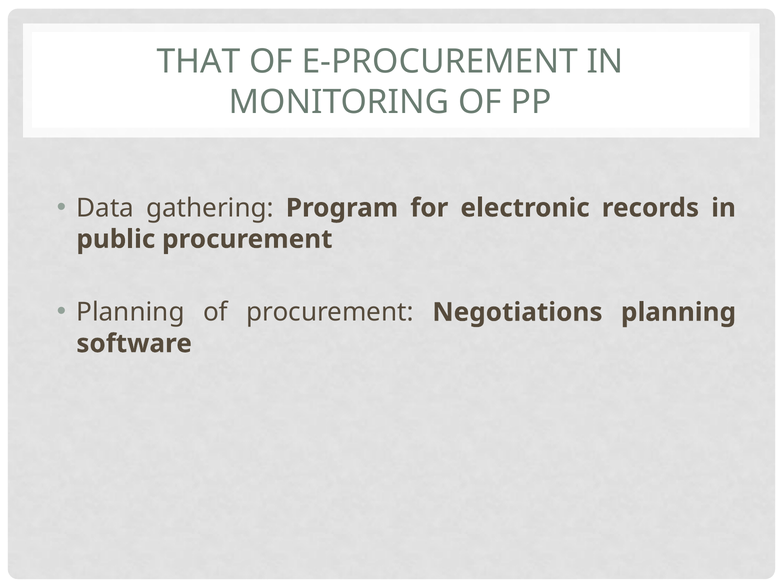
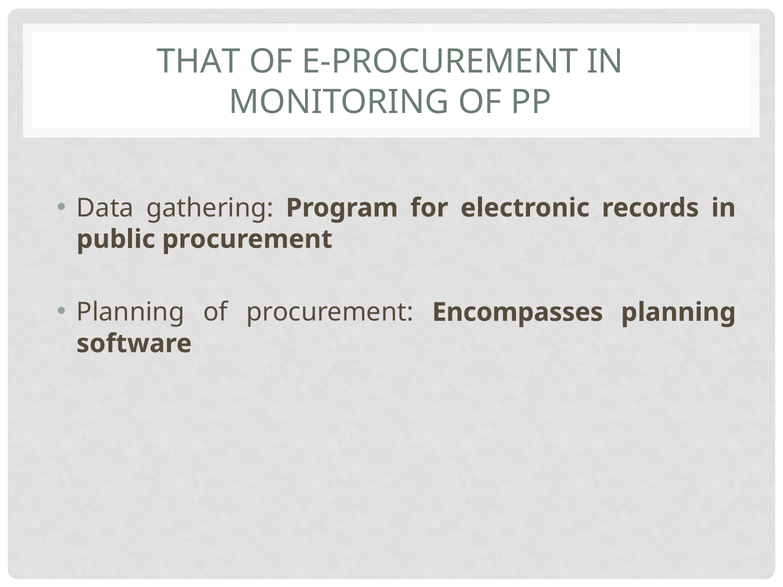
Negotiations: Negotiations -> Encompasses
